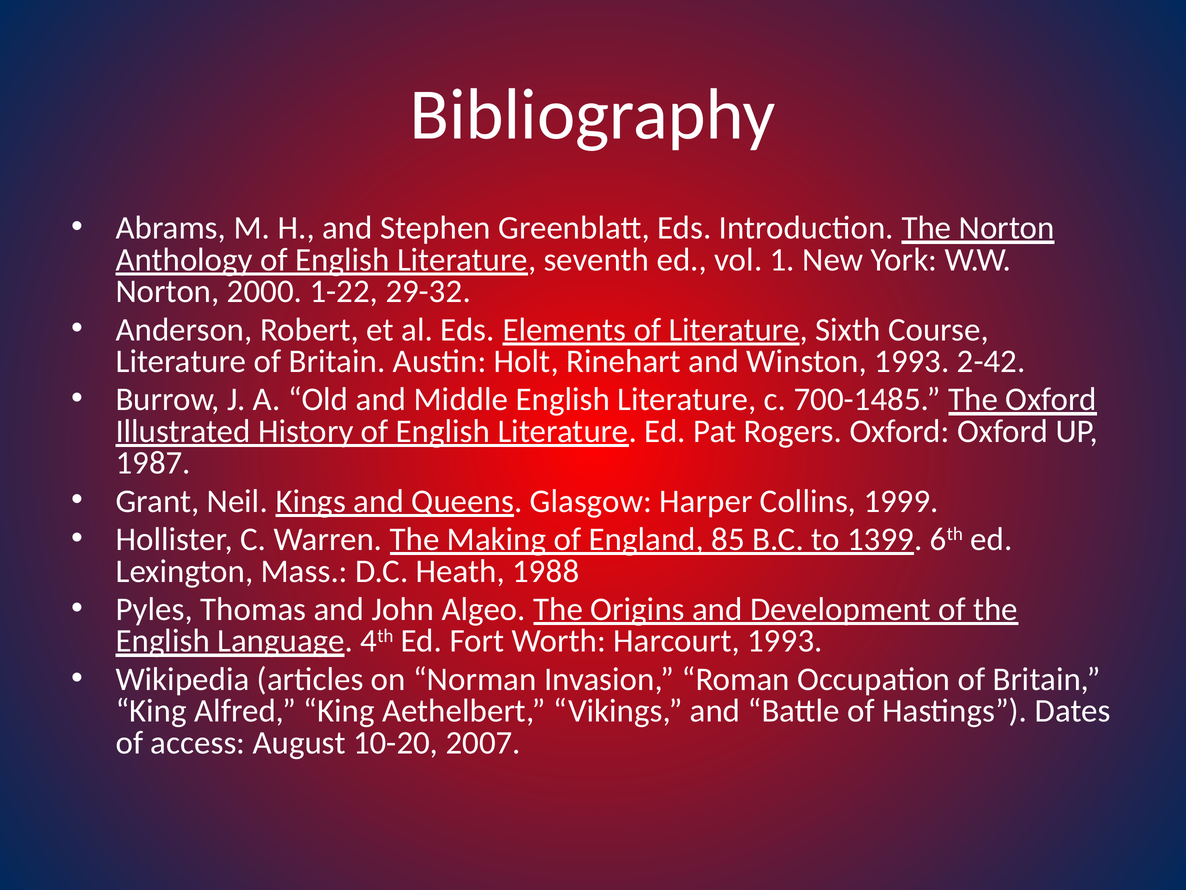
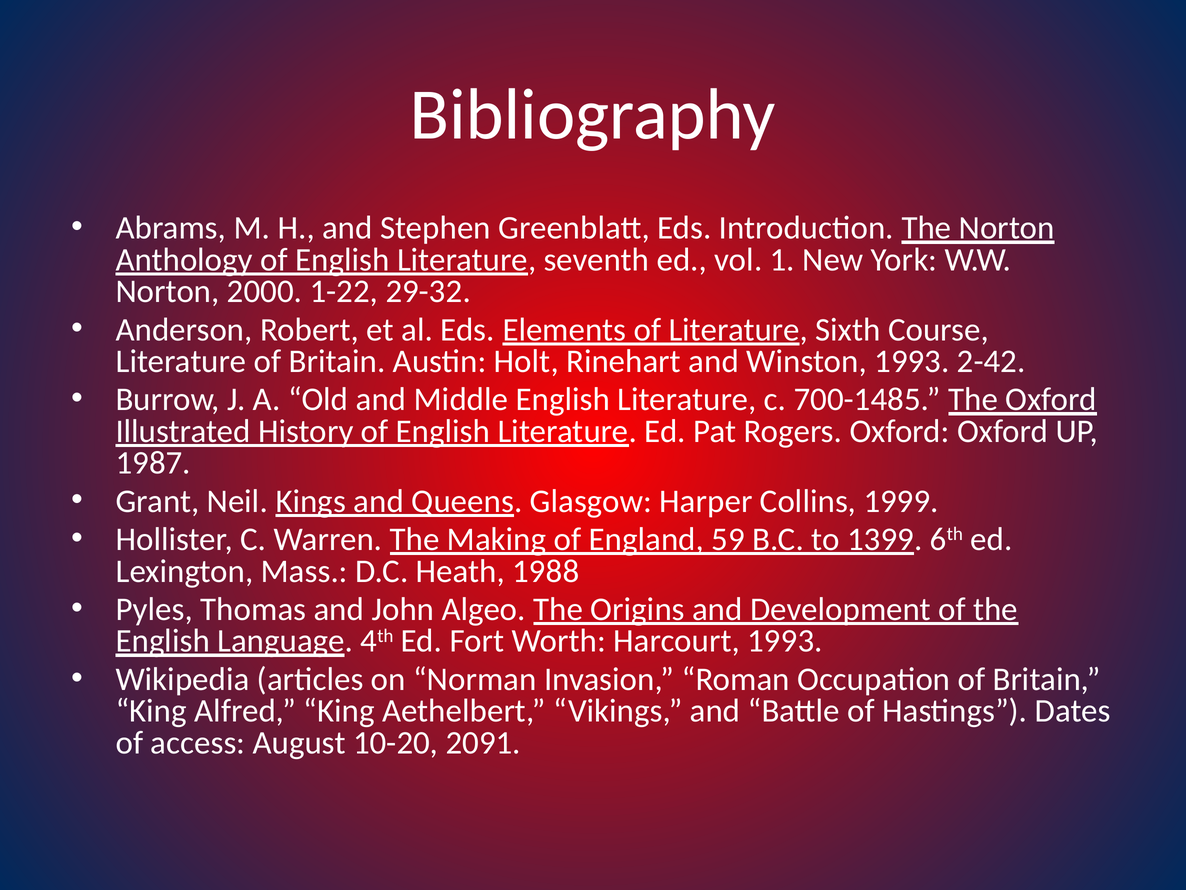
85: 85 -> 59
2007: 2007 -> 2091
